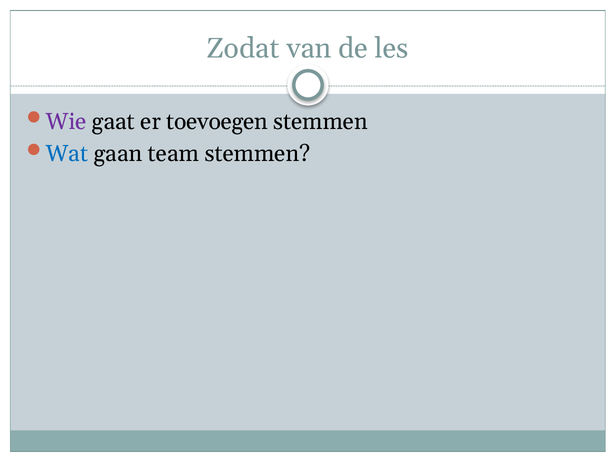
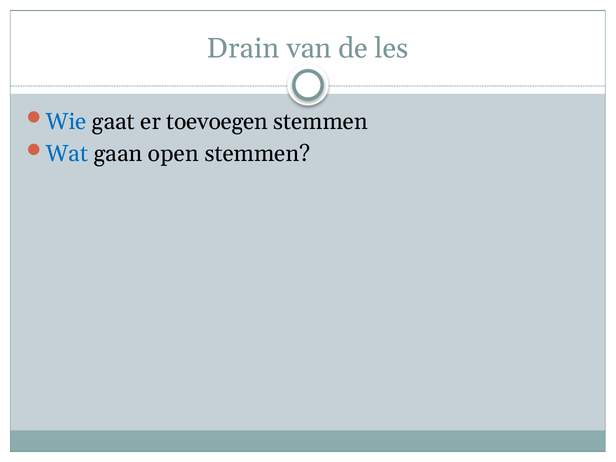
Zodat: Zodat -> Drain
Wie colour: purple -> blue
team: team -> open
